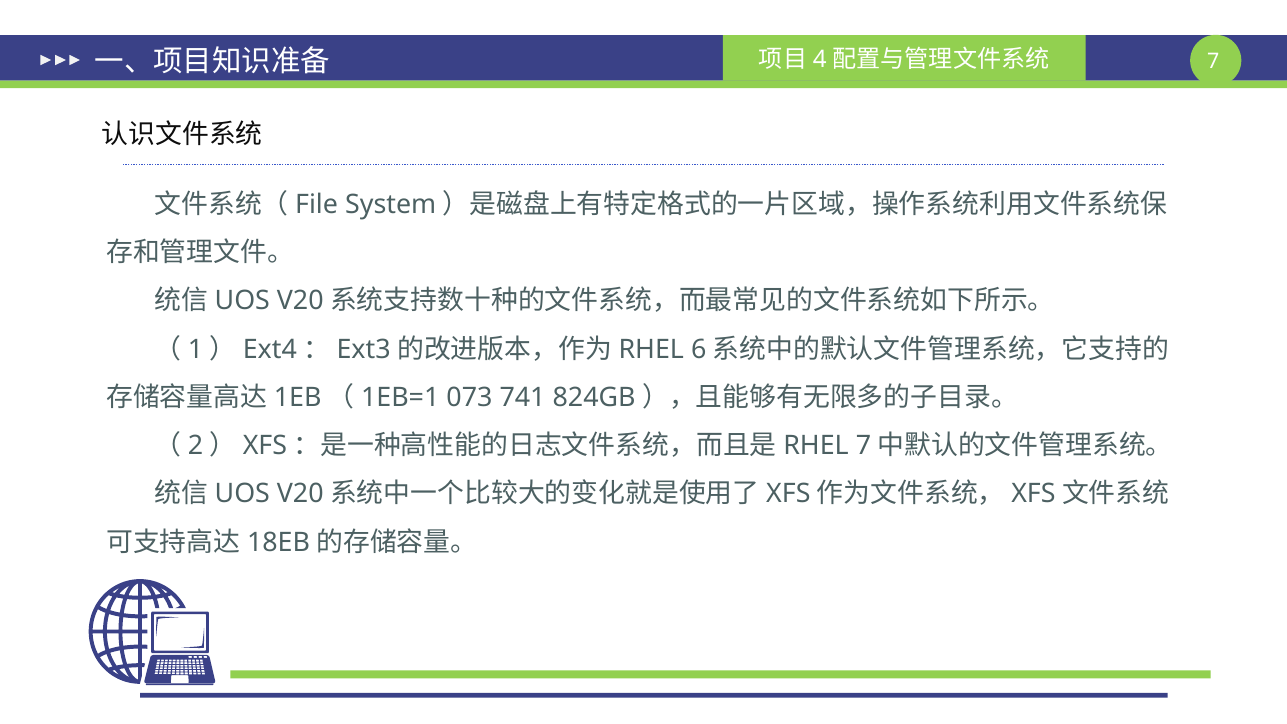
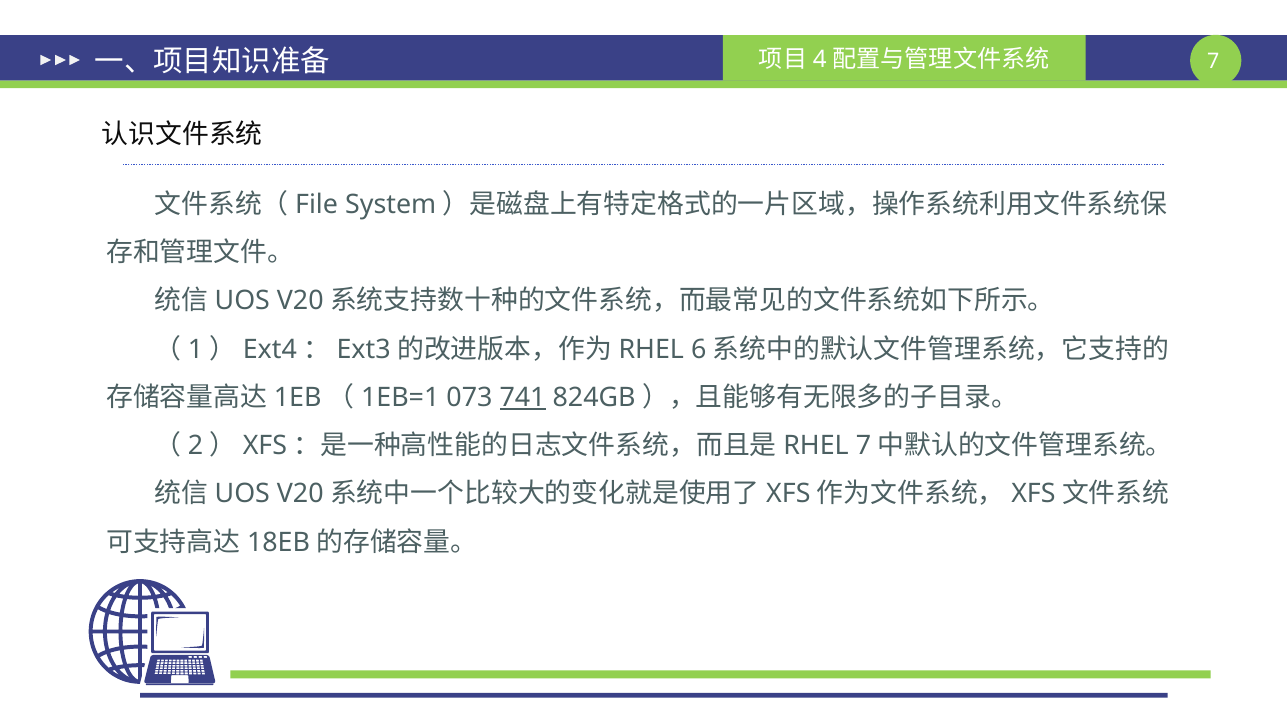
741 underline: none -> present
